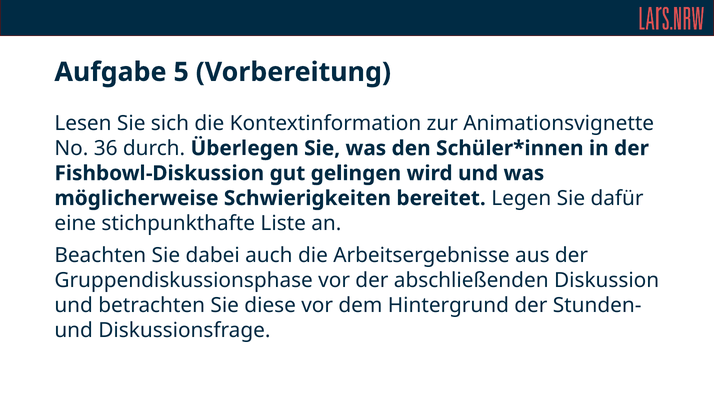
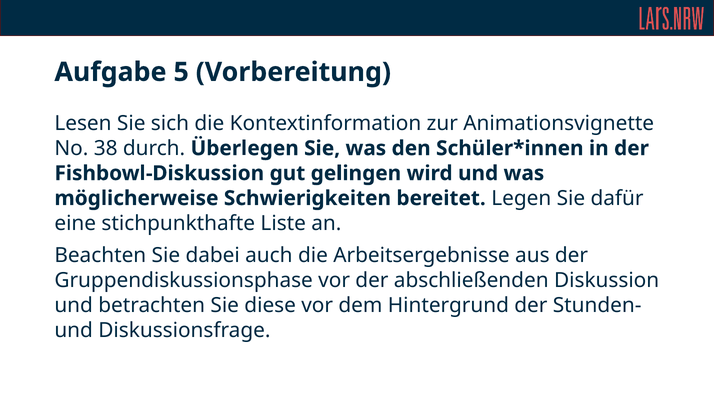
36: 36 -> 38
